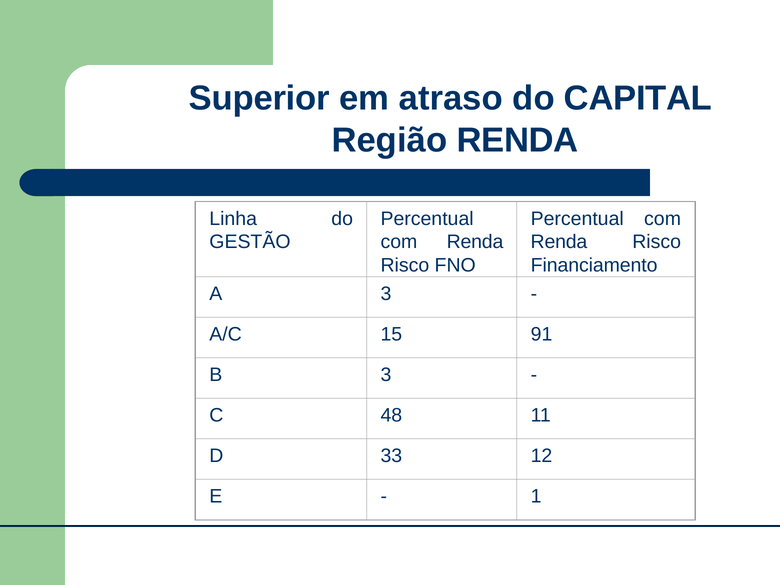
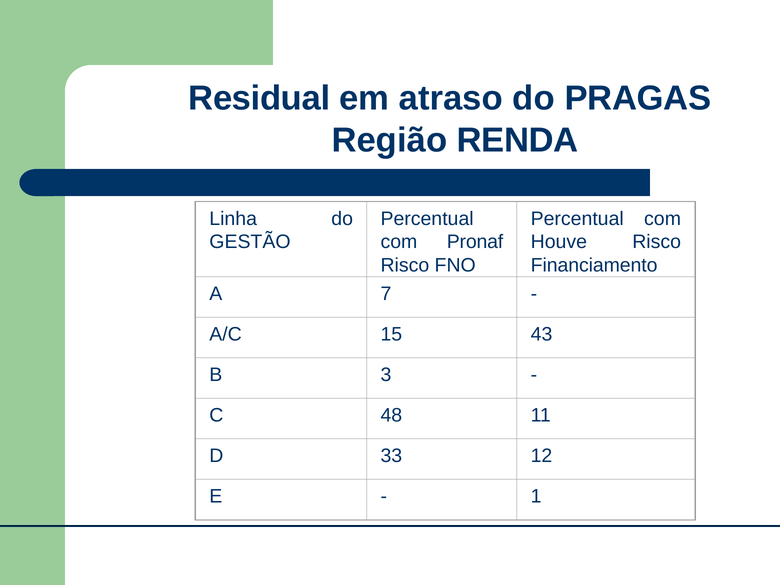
Superior: Superior -> Residual
CAPITAL: CAPITAL -> PRAGAS
Renda at (475, 242): Renda -> Pronaf
Renda at (559, 242): Renda -> Houve
A 3: 3 -> 7
91: 91 -> 43
